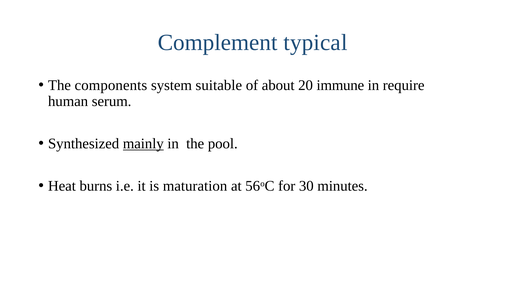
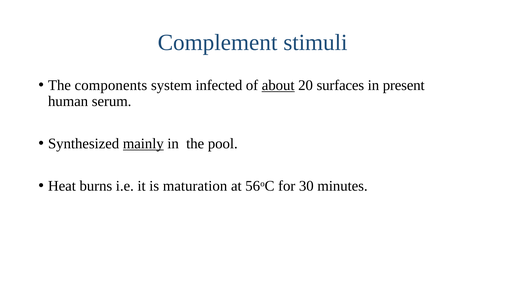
typical: typical -> stimuli
suitable: suitable -> infected
about underline: none -> present
immune: immune -> surfaces
require: require -> present
